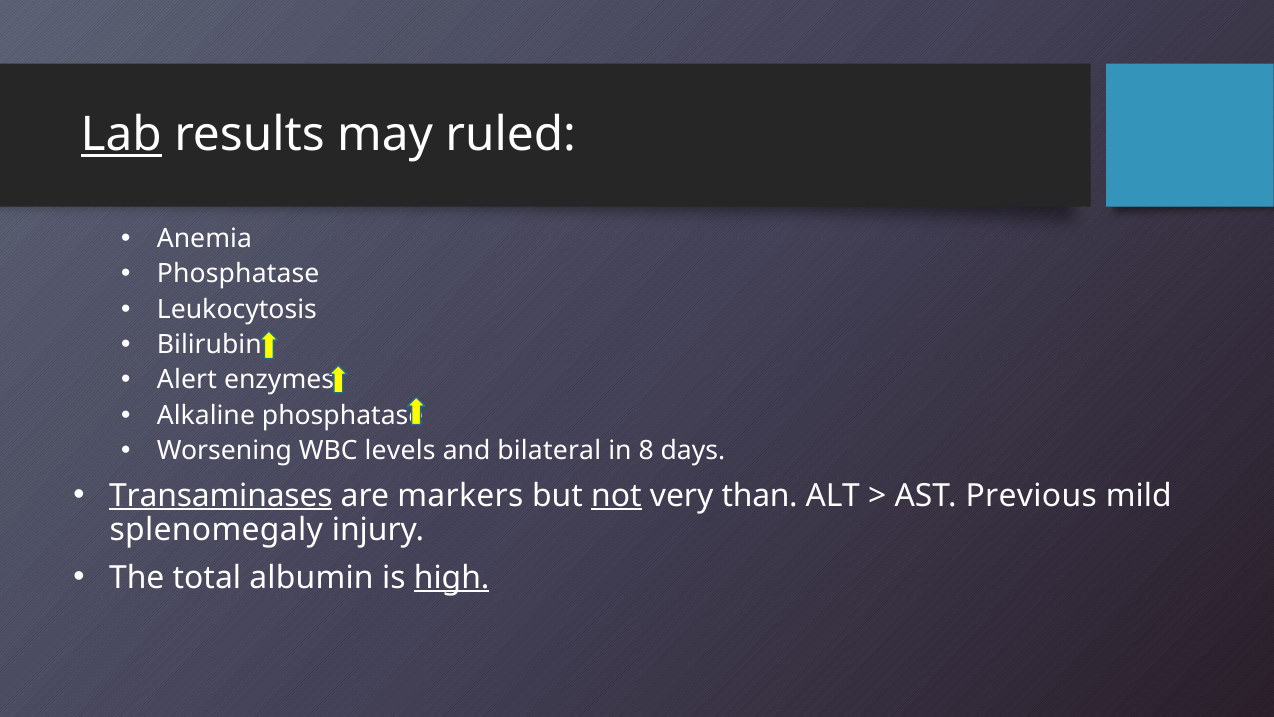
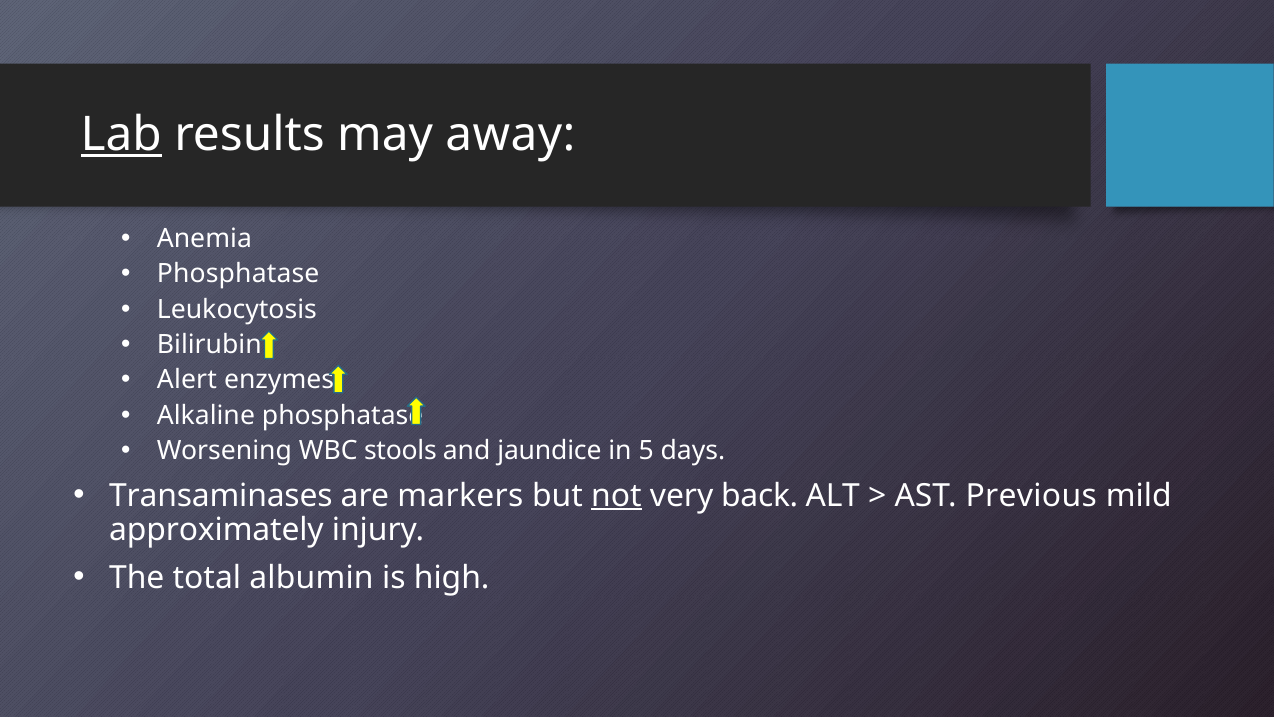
ruled: ruled -> away
levels: levels -> stools
bilateral: bilateral -> jaundice
8: 8 -> 5
Transaminases underline: present -> none
than: than -> back
splenomegaly: splenomegaly -> approximately
high underline: present -> none
